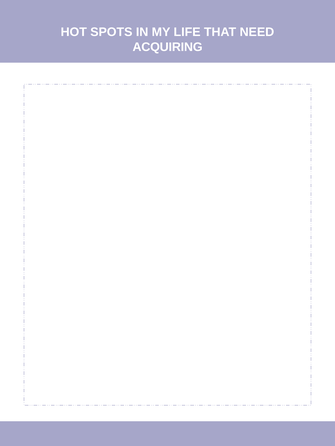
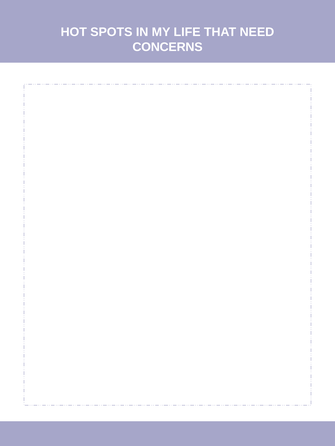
ACQUIRING: ACQUIRING -> CONCERNS
